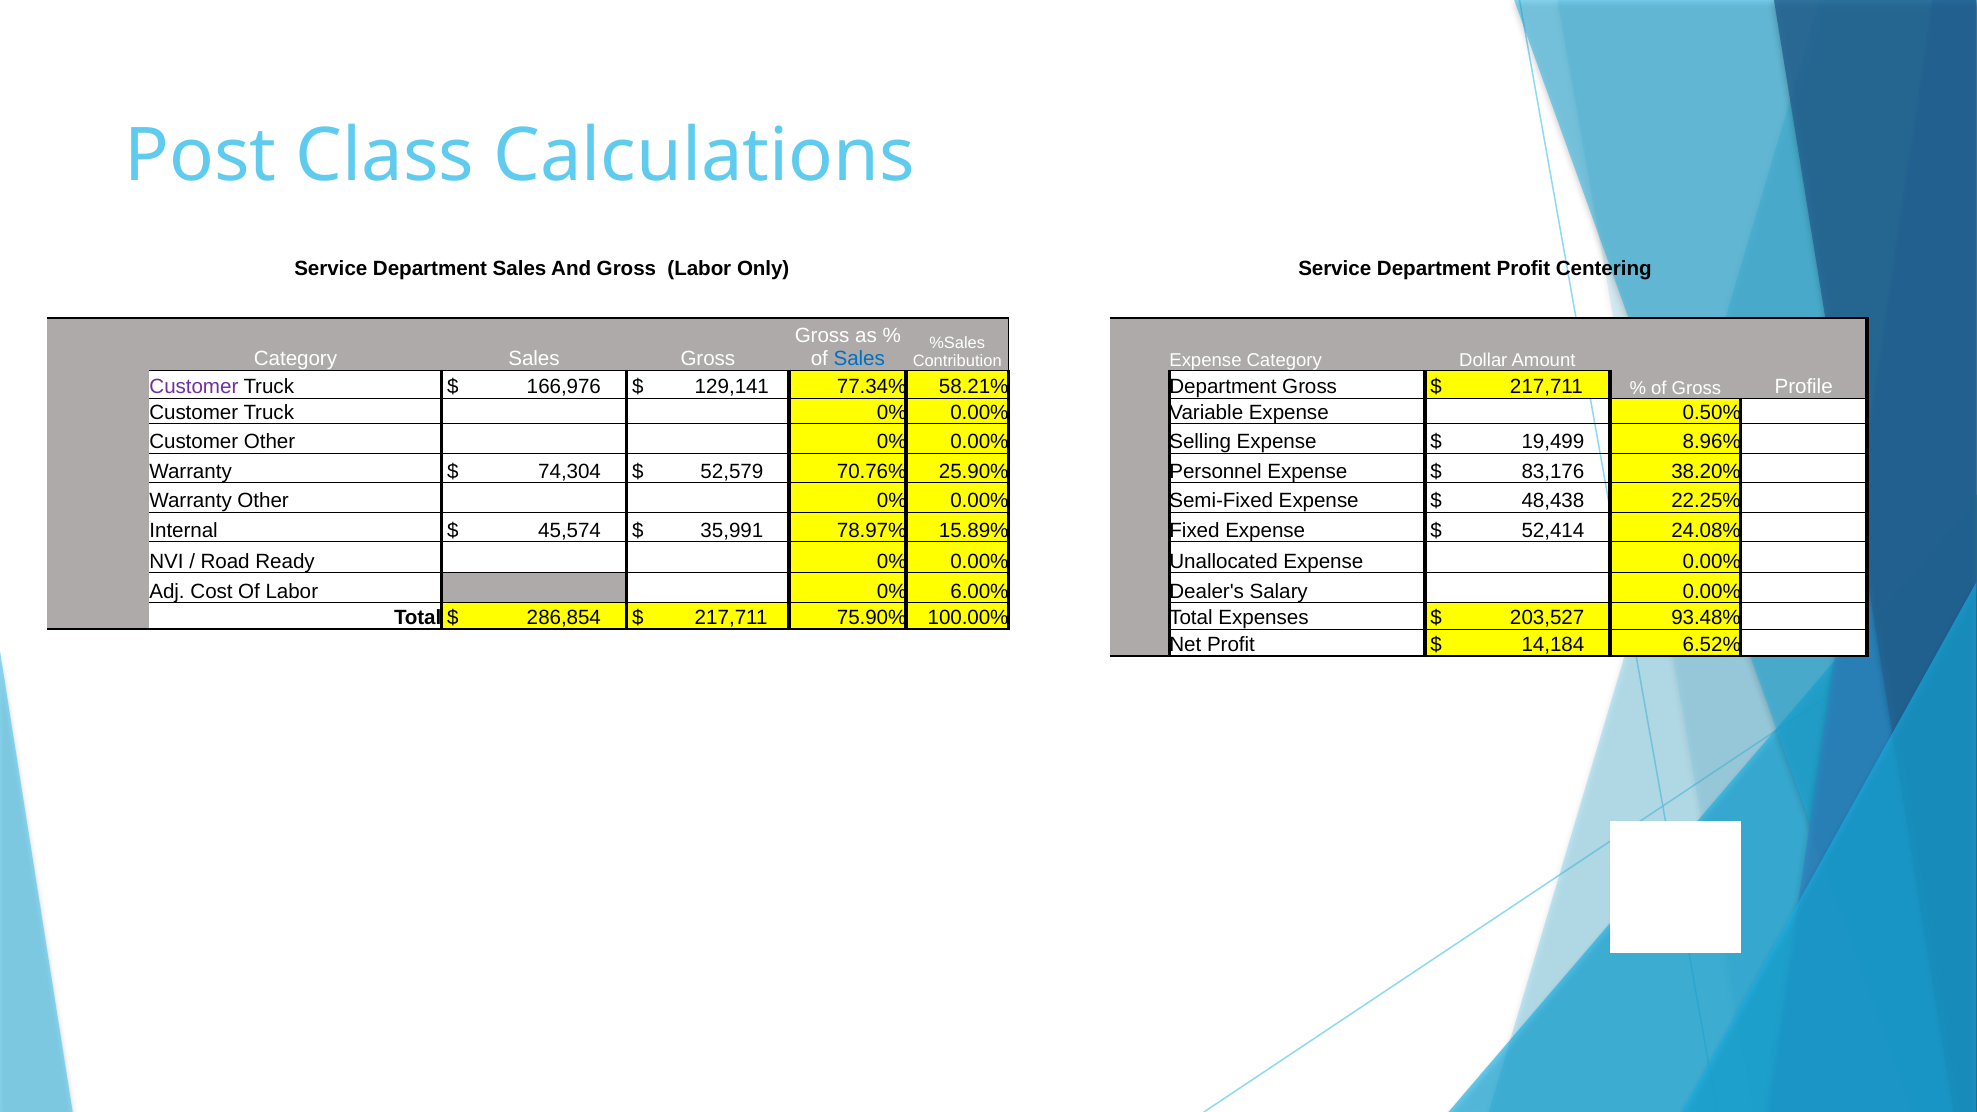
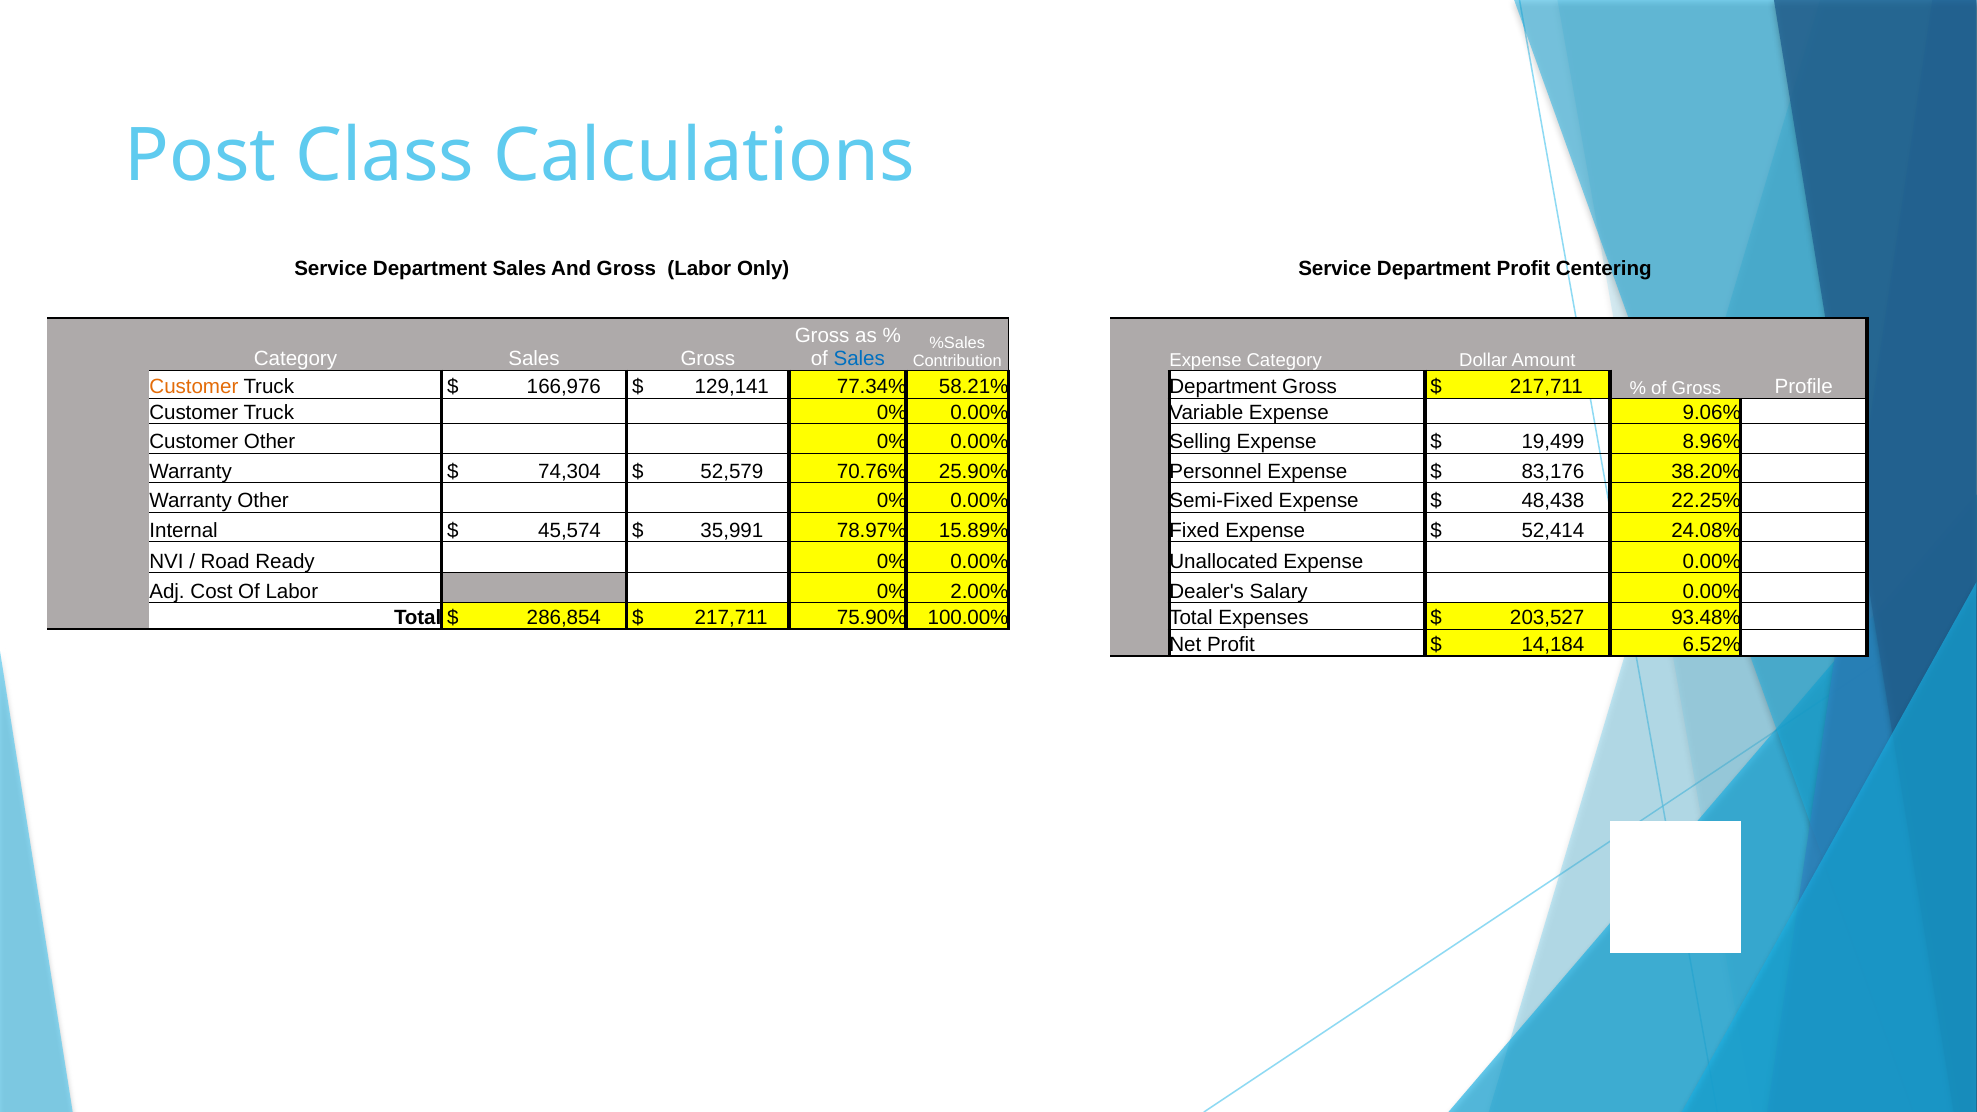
Customer at (194, 387) colour: purple -> orange
0.50%: 0.50% -> 9.06%
6.00%: 6.00% -> 2.00%
